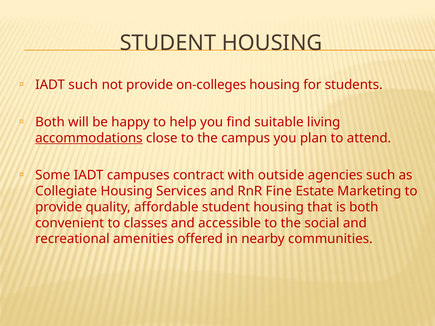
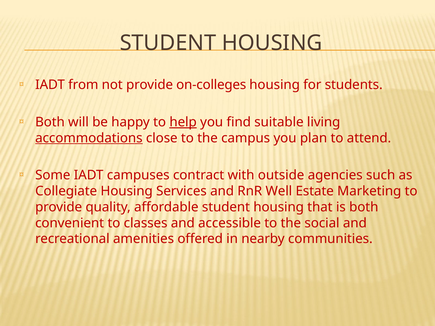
IADT such: such -> from
help underline: none -> present
Fine: Fine -> Well
